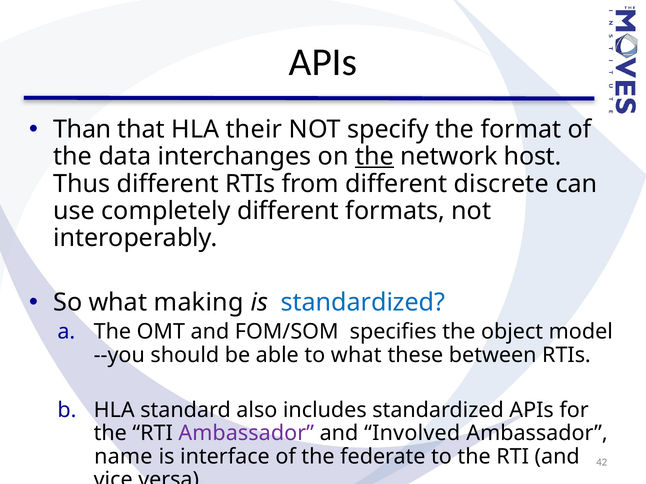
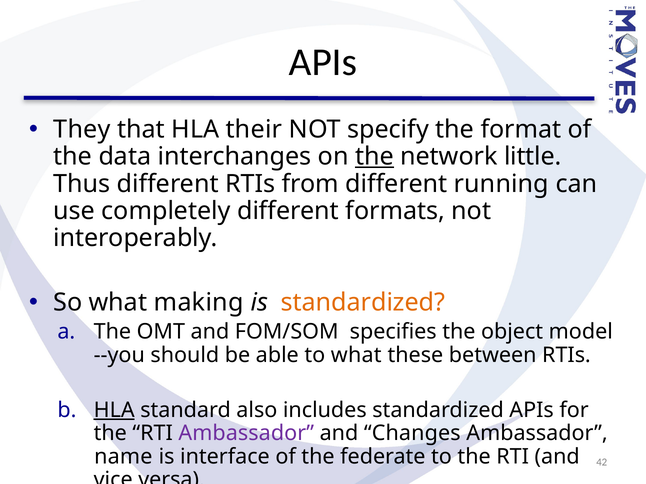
Than: Than -> They
host: host -> little
discrete: discrete -> running
standardized at (363, 303) colour: blue -> orange
HLA at (114, 410) underline: none -> present
Involved: Involved -> Changes
